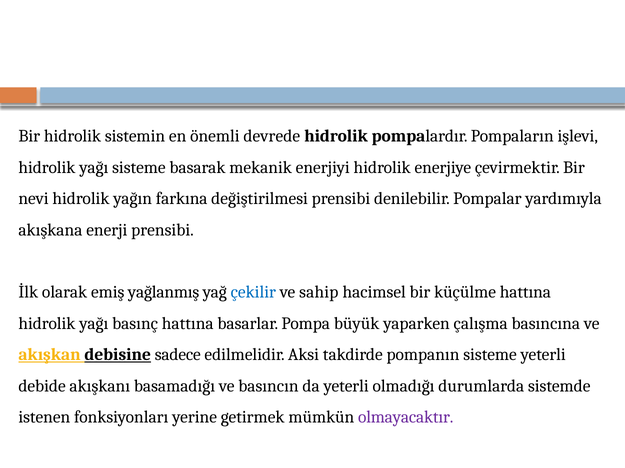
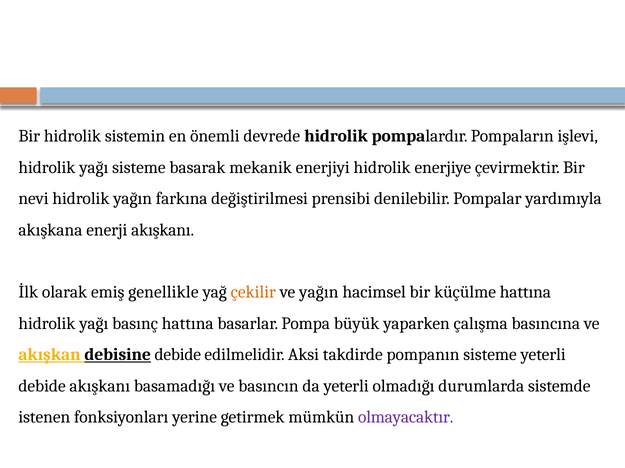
enerji prensibi: prensibi -> akışkanı
yağlanmış: yağlanmış -> genellikle
çekilir colour: blue -> orange
ve sahip: sahip -> yağın
debisine sadece: sadece -> debide
